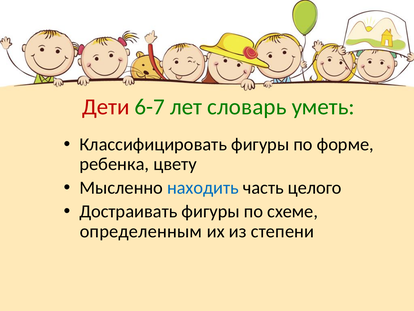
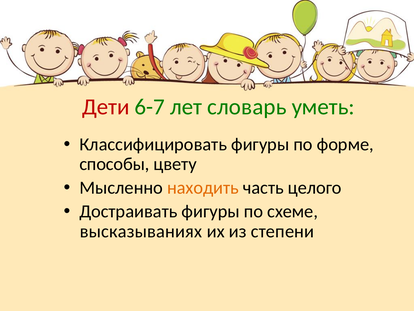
ребенка: ребенка -> способы
находить colour: blue -> orange
определенным: определенным -> высказываниях
